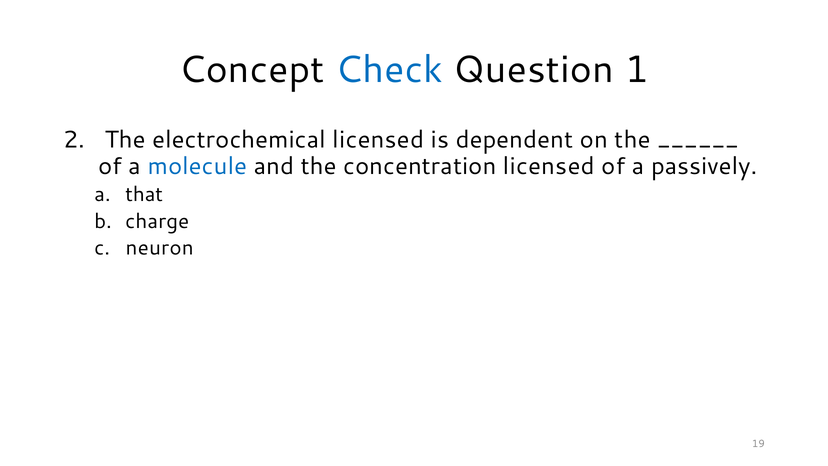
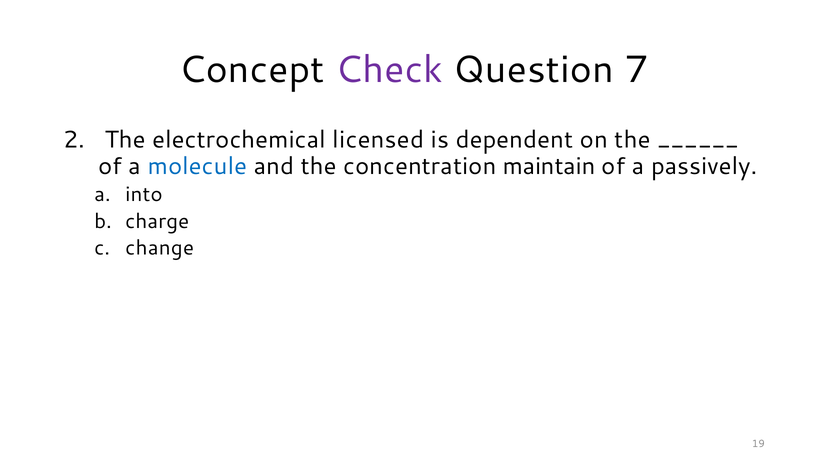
Check colour: blue -> purple
1: 1 -> 7
concentration licensed: licensed -> maintain
that: that -> into
neuron: neuron -> change
